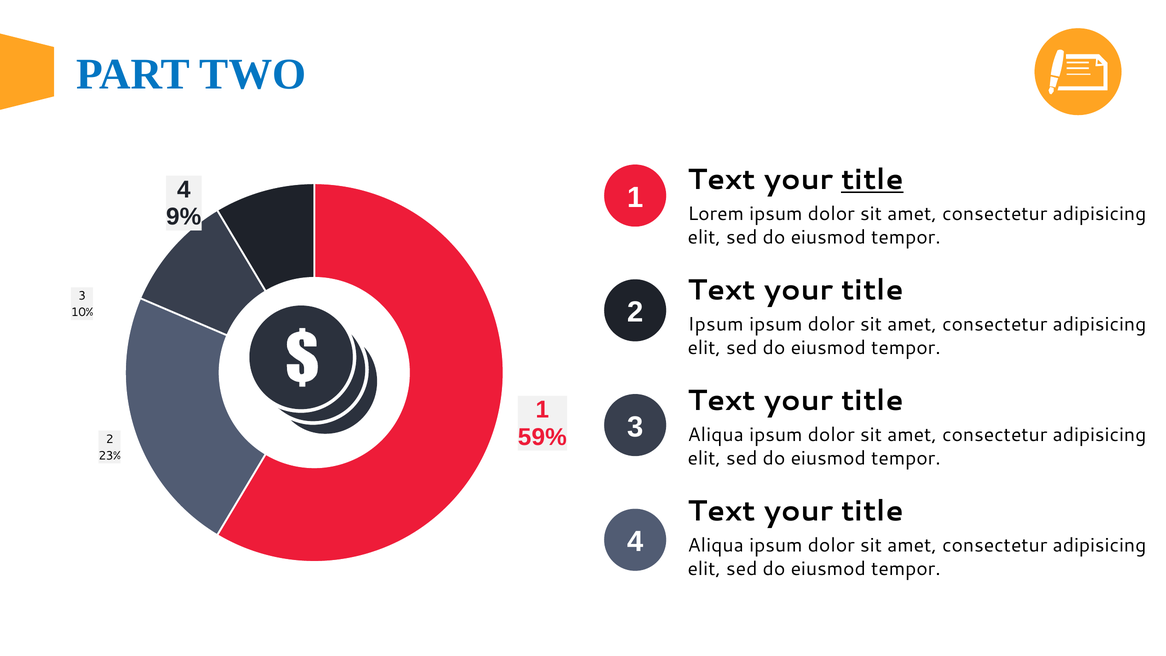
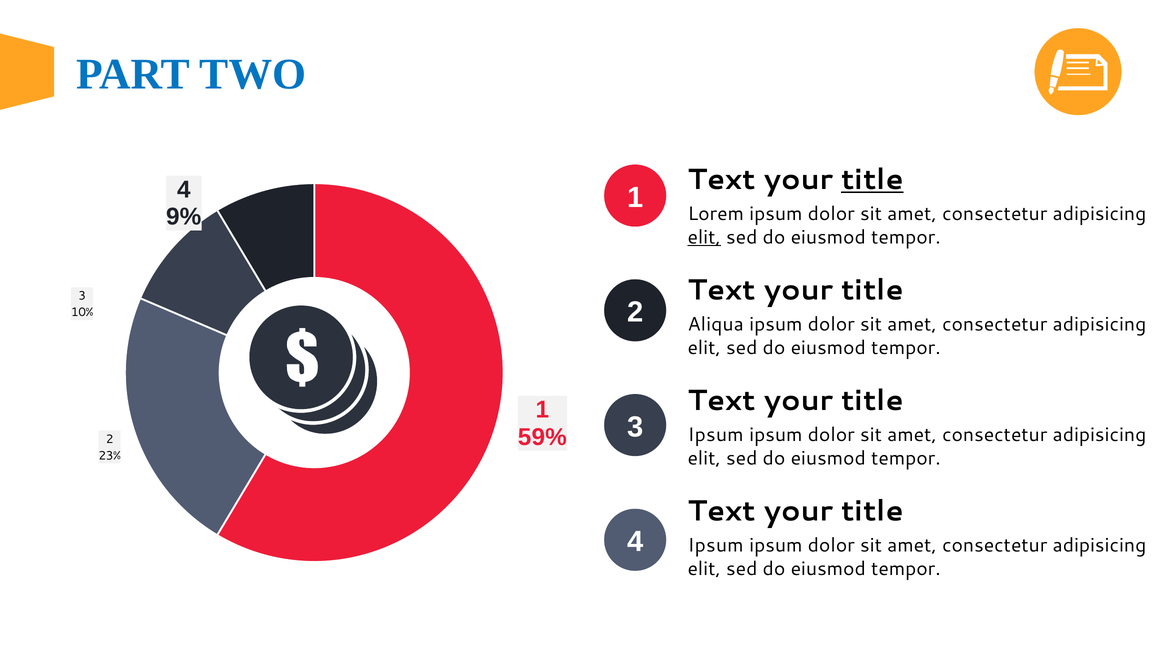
elit at (704, 237) underline: none -> present
Ipsum at (716, 324): Ipsum -> Aliqua
Aliqua at (716, 435): Aliqua -> Ipsum
Aliqua at (716, 545): Aliqua -> Ipsum
